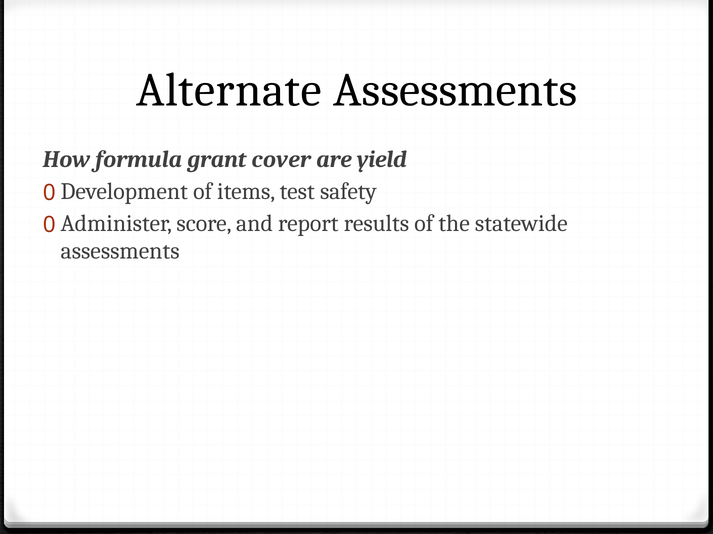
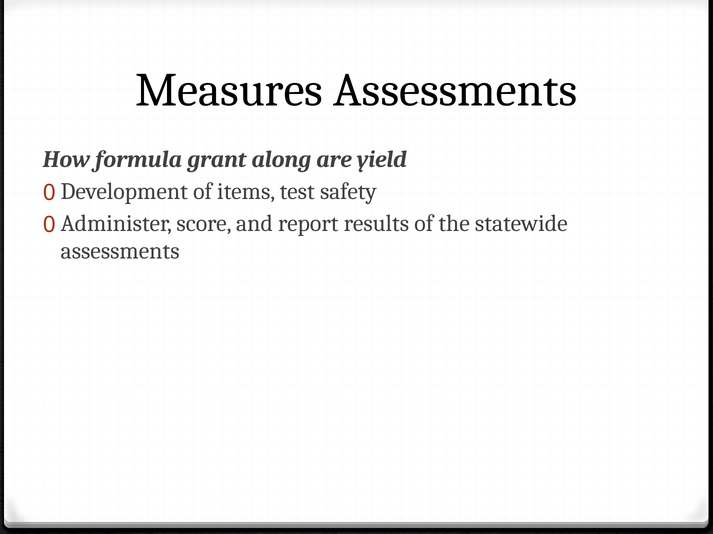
Alternate: Alternate -> Measures
cover: cover -> along
